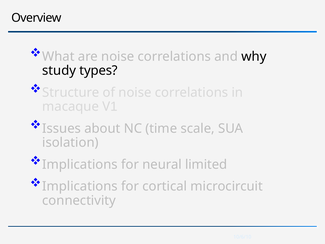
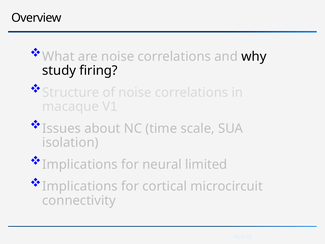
types: types -> firing
